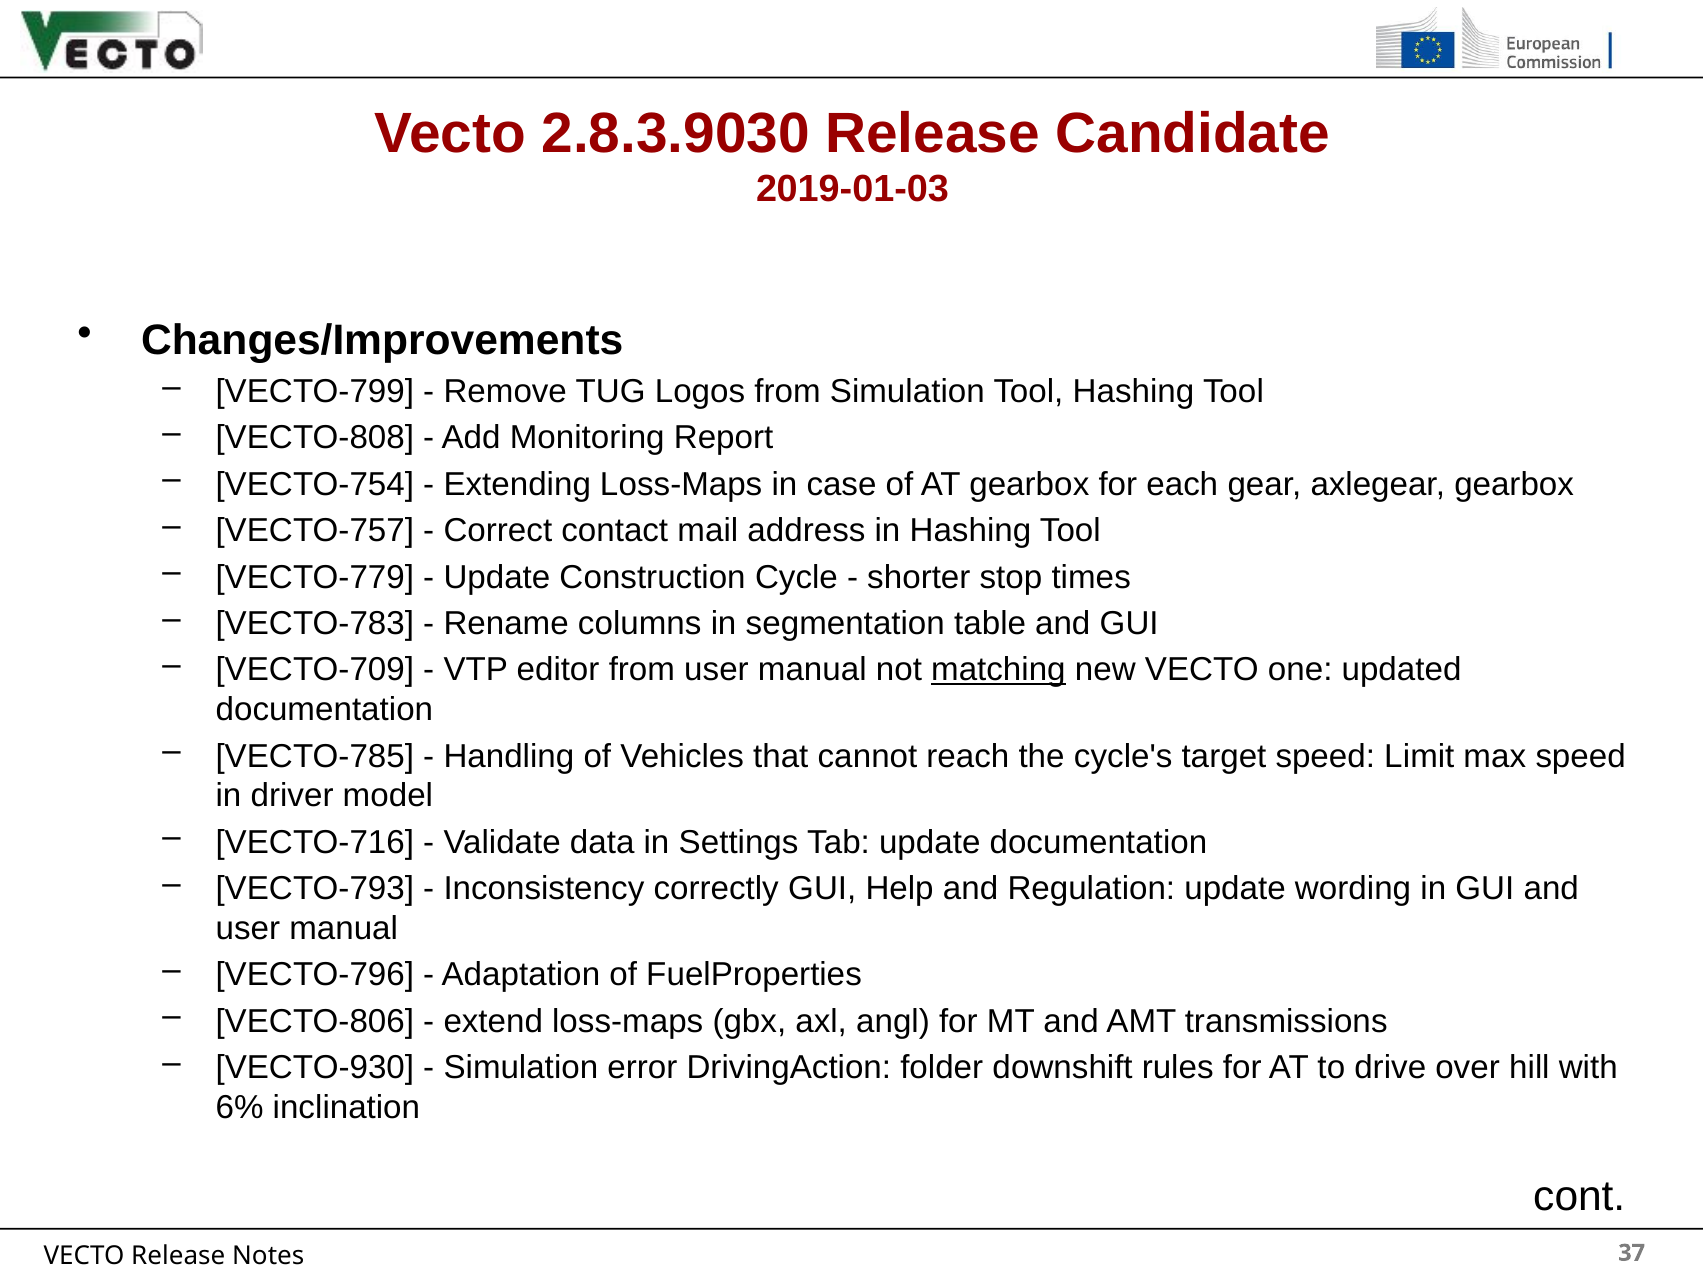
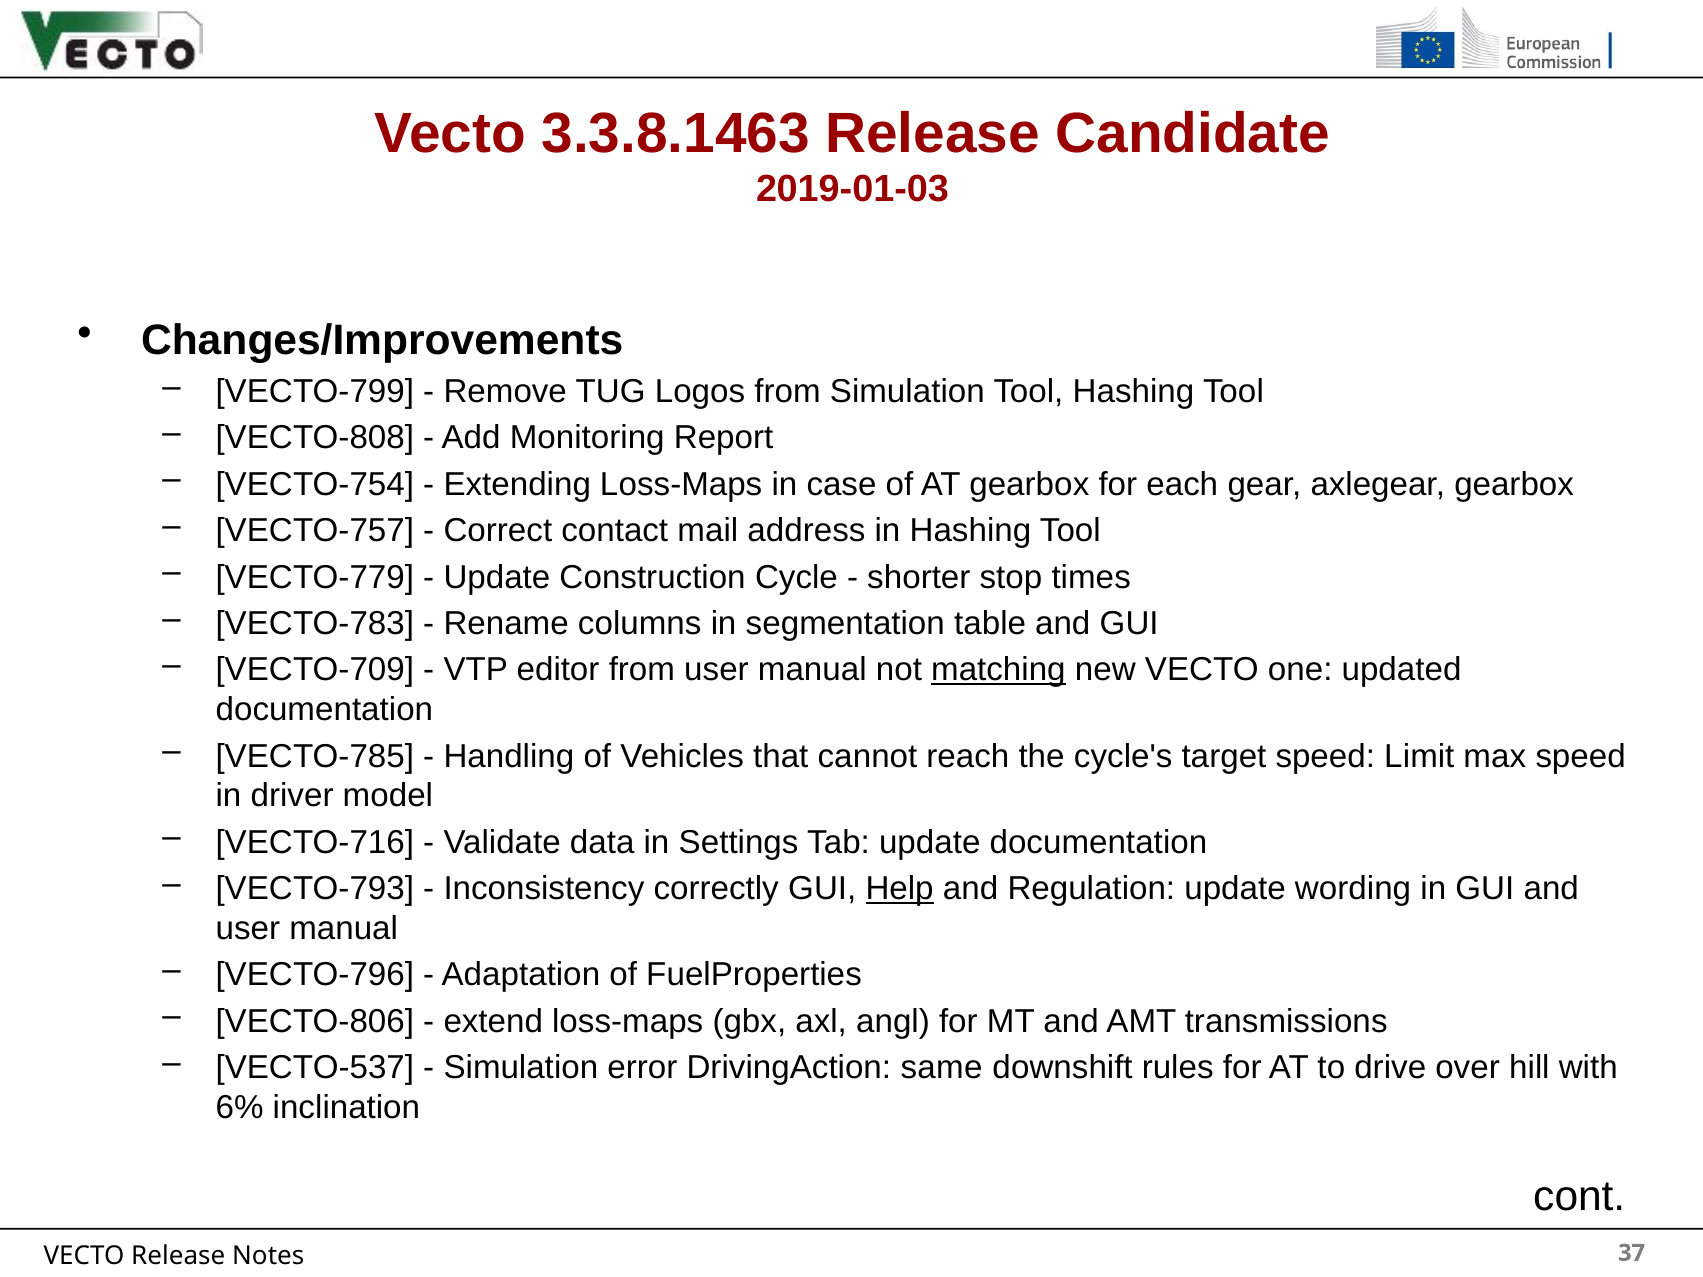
2.8.3.9030: 2.8.3.9030 -> 3.3.8.1463
Help underline: none -> present
VECTO-930: VECTO-930 -> VECTO-537
folder: folder -> same
